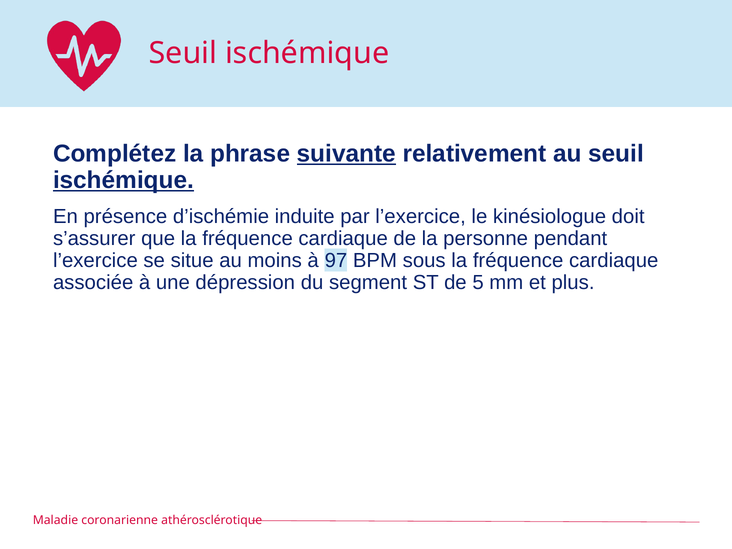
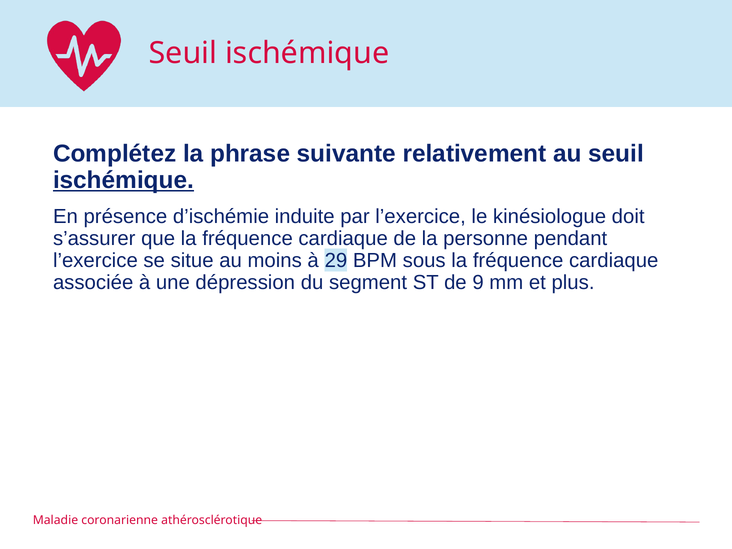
suivante underline: present -> none
97: 97 -> 29
5: 5 -> 9
